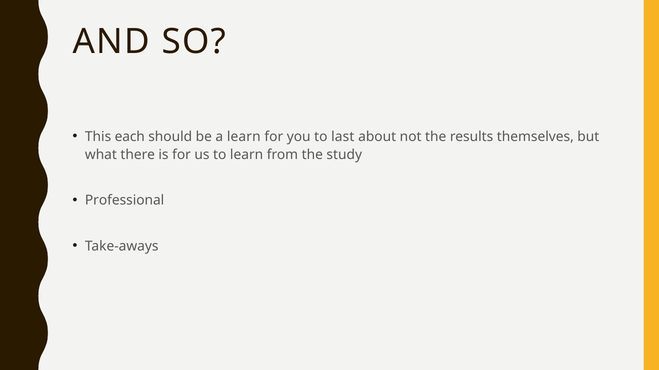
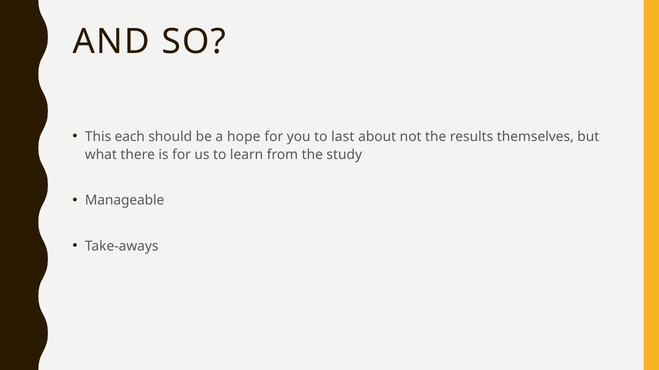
a learn: learn -> hope
Professional: Professional -> Manageable
